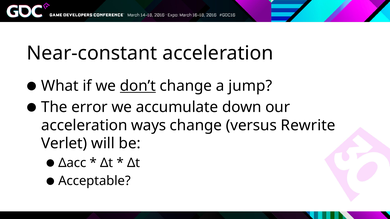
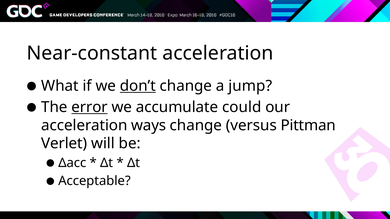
error underline: none -> present
down: down -> could
Rewrite: Rewrite -> Pittman
